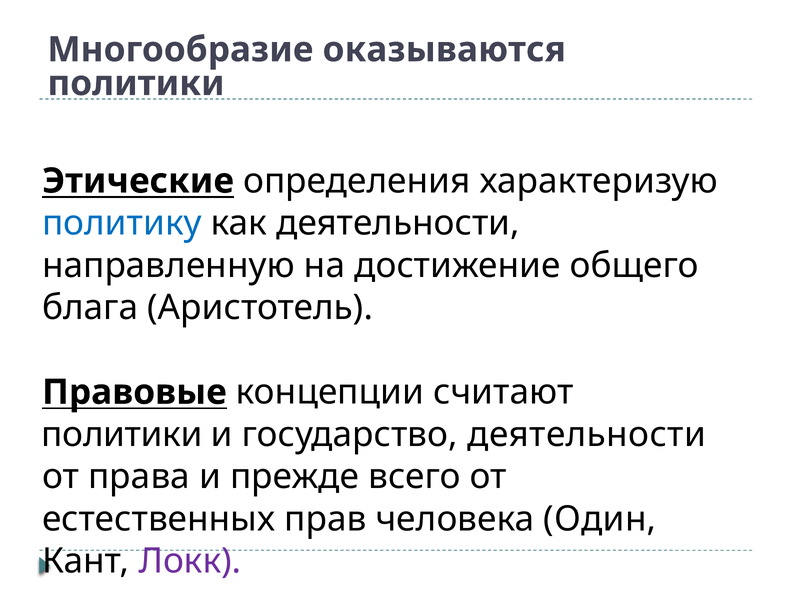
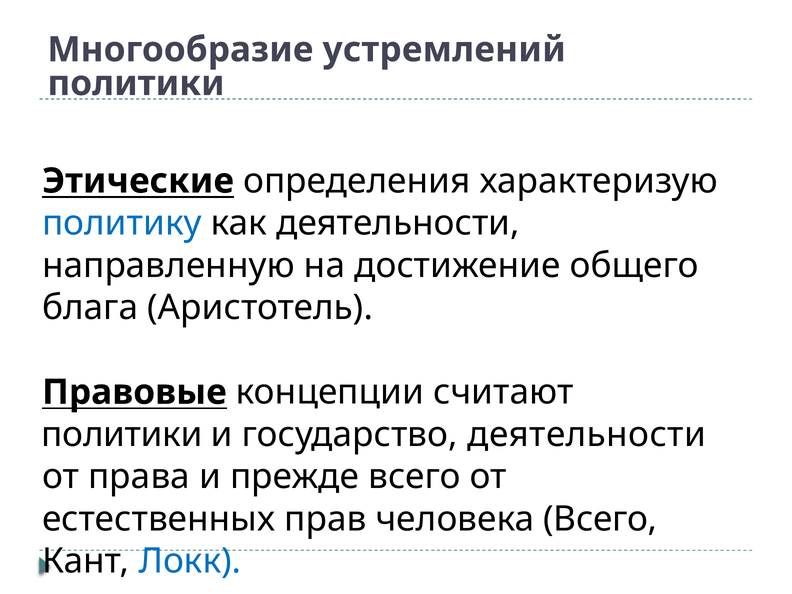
оказываются: оказываются -> устремлений
человека Один: Один -> Всего
Локк colour: purple -> blue
